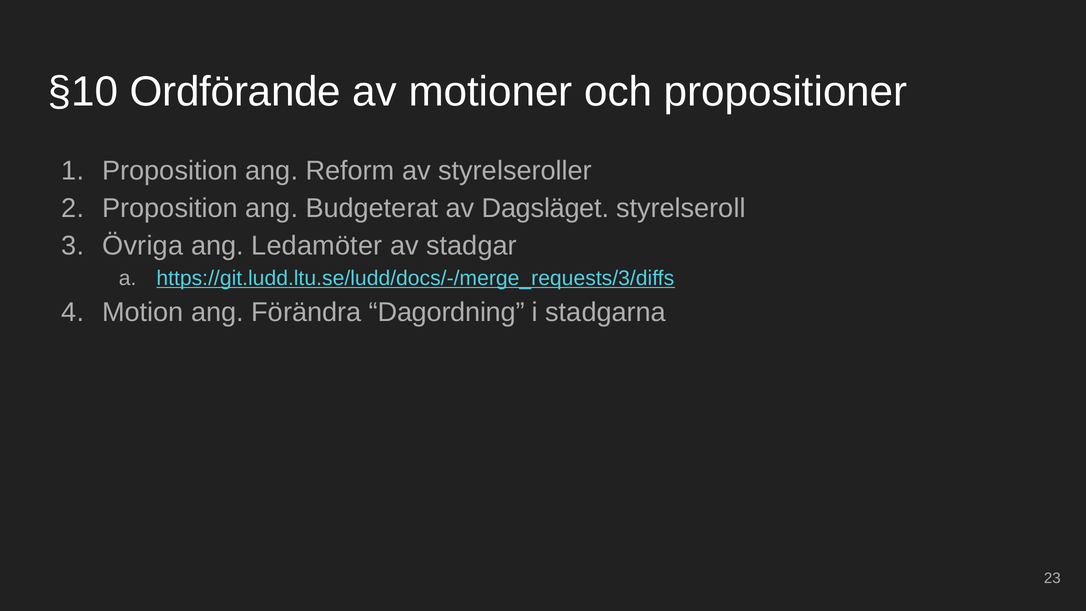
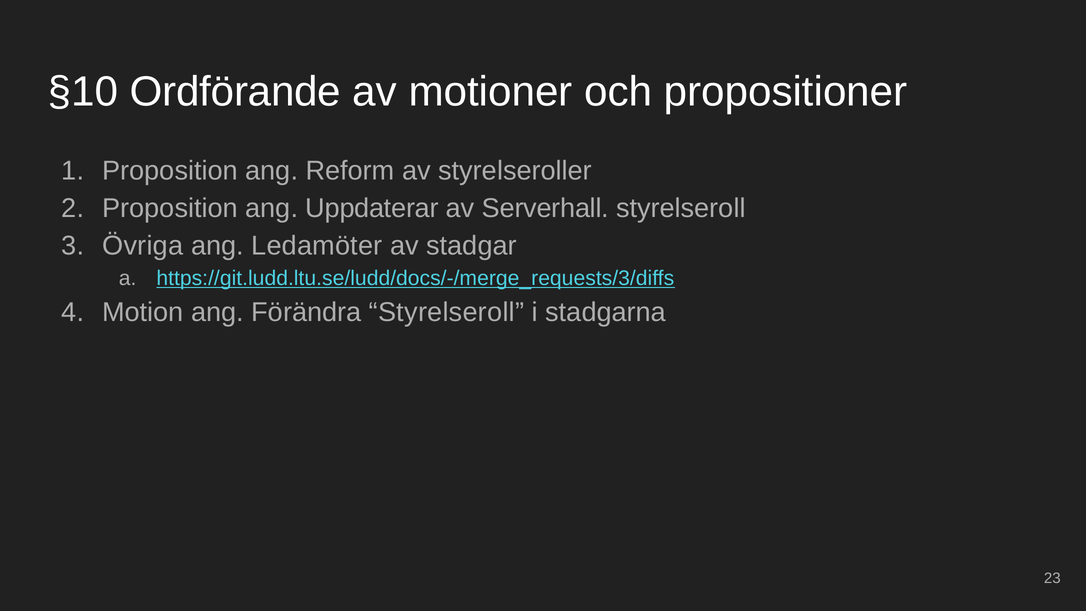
Budgeterat: Budgeterat -> Uppdaterar
Dagsläget: Dagsläget -> Serverhall
Förändra Dagordning: Dagordning -> Styrelseroll
